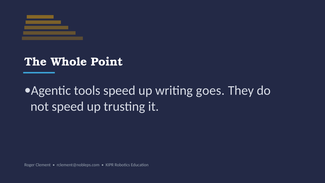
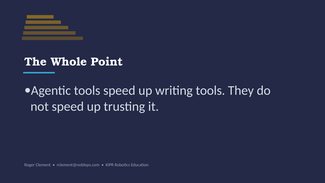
writing goes: goes -> tools
